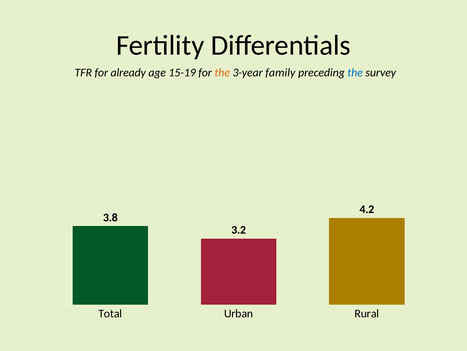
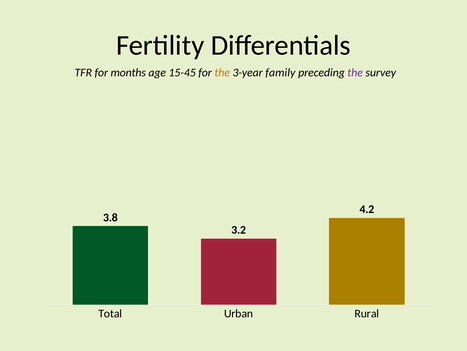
already: already -> months
15-19: 15-19 -> 15-45
the at (355, 72) colour: blue -> purple
